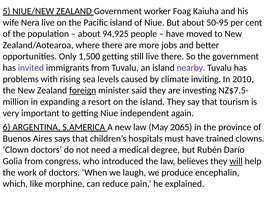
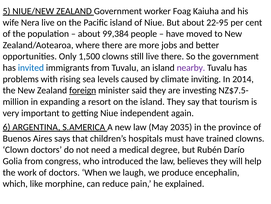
50-95: 50-95 -> 22-95
94,925: 94,925 -> 99,384
1,500 getting: getting -> clowns
invited colour: purple -> blue
2010: 2010 -> 2014
2065: 2065 -> 2035
will underline: present -> none
